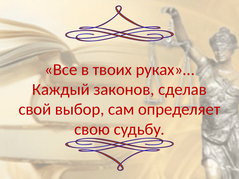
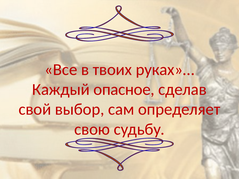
законов: законов -> опасное
